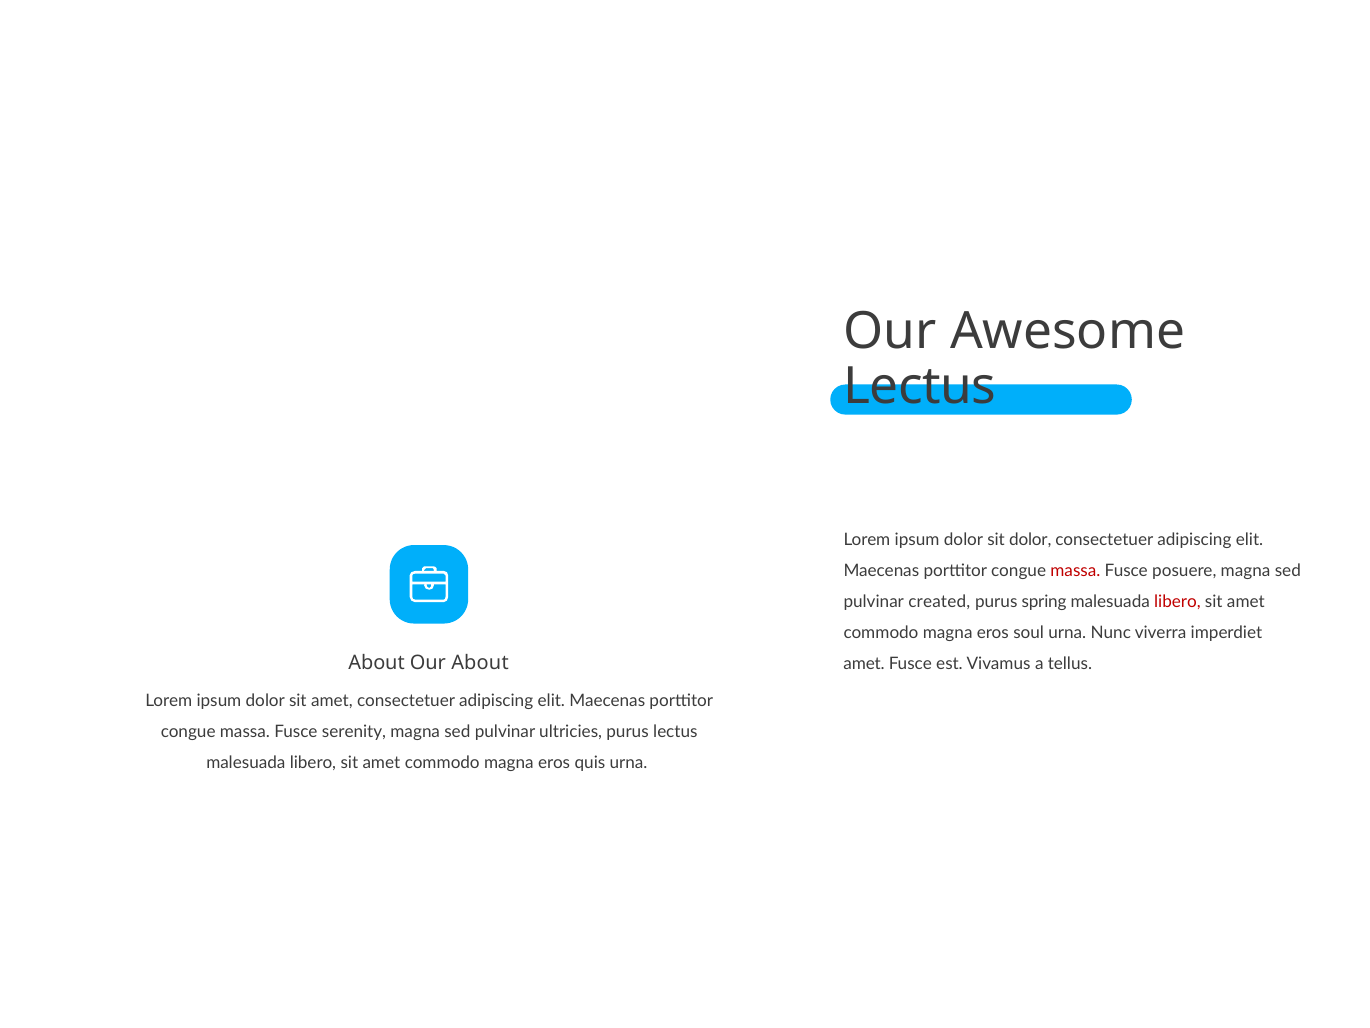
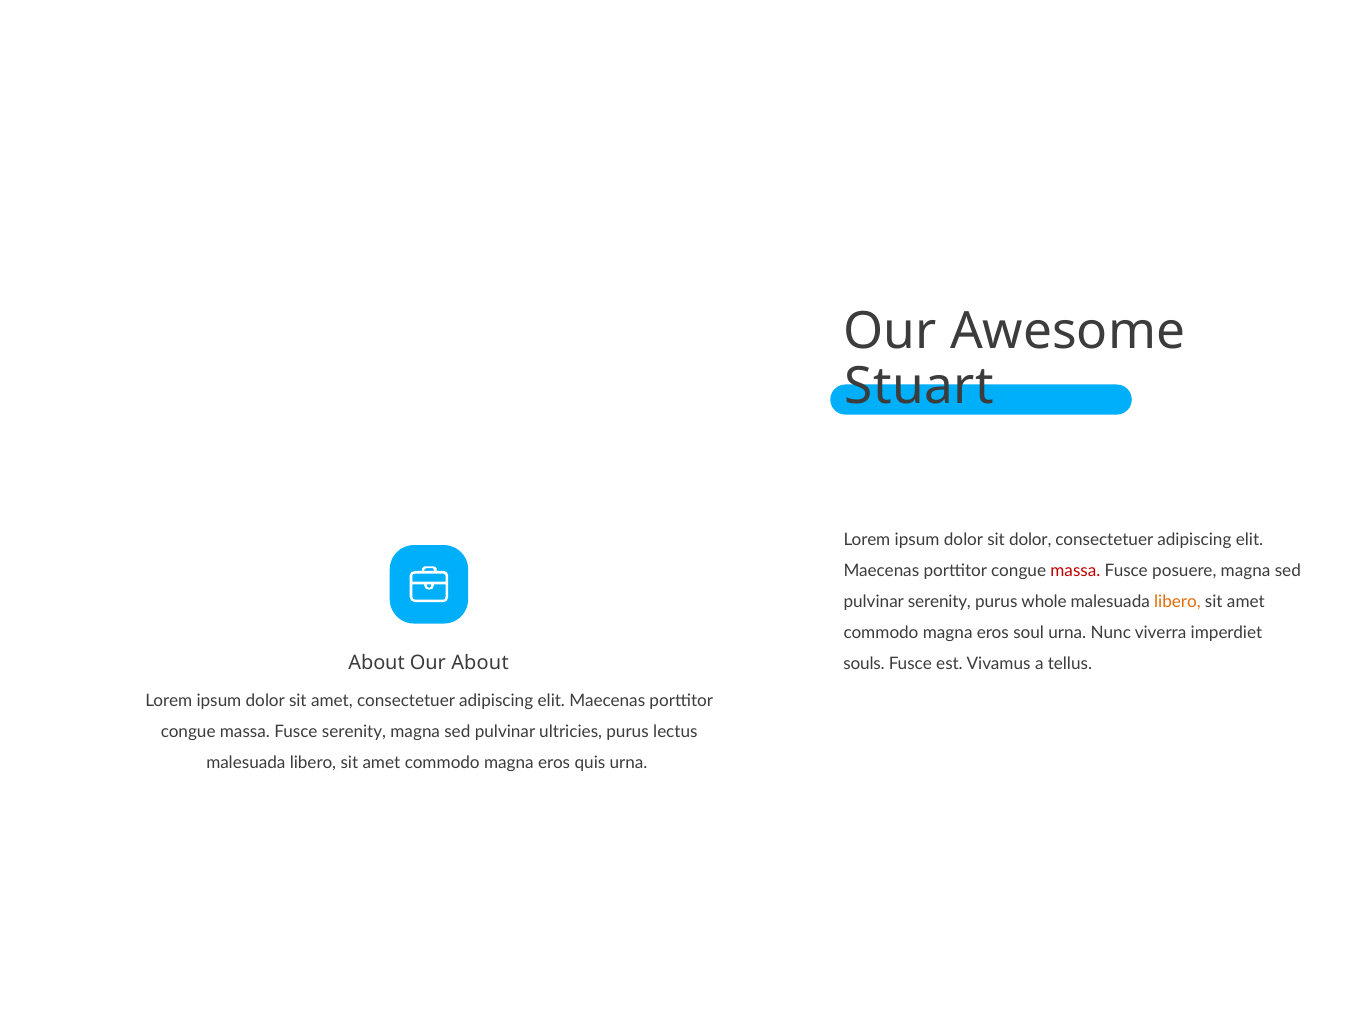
Lectus at (920, 387): Lectus -> Stuart
pulvinar created: created -> serenity
spring: spring -> whole
libero at (1177, 602) colour: red -> orange
amet at (864, 664): amet -> souls
